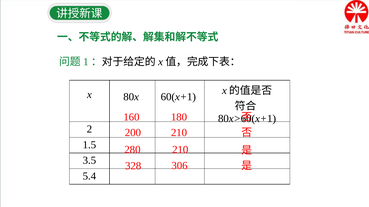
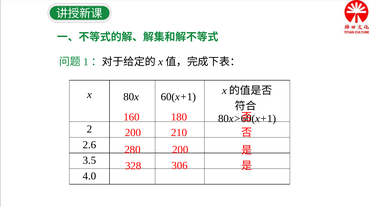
1.5: 1.5 -> 2.6
280 210: 210 -> 200
5.4: 5.4 -> 4.0
